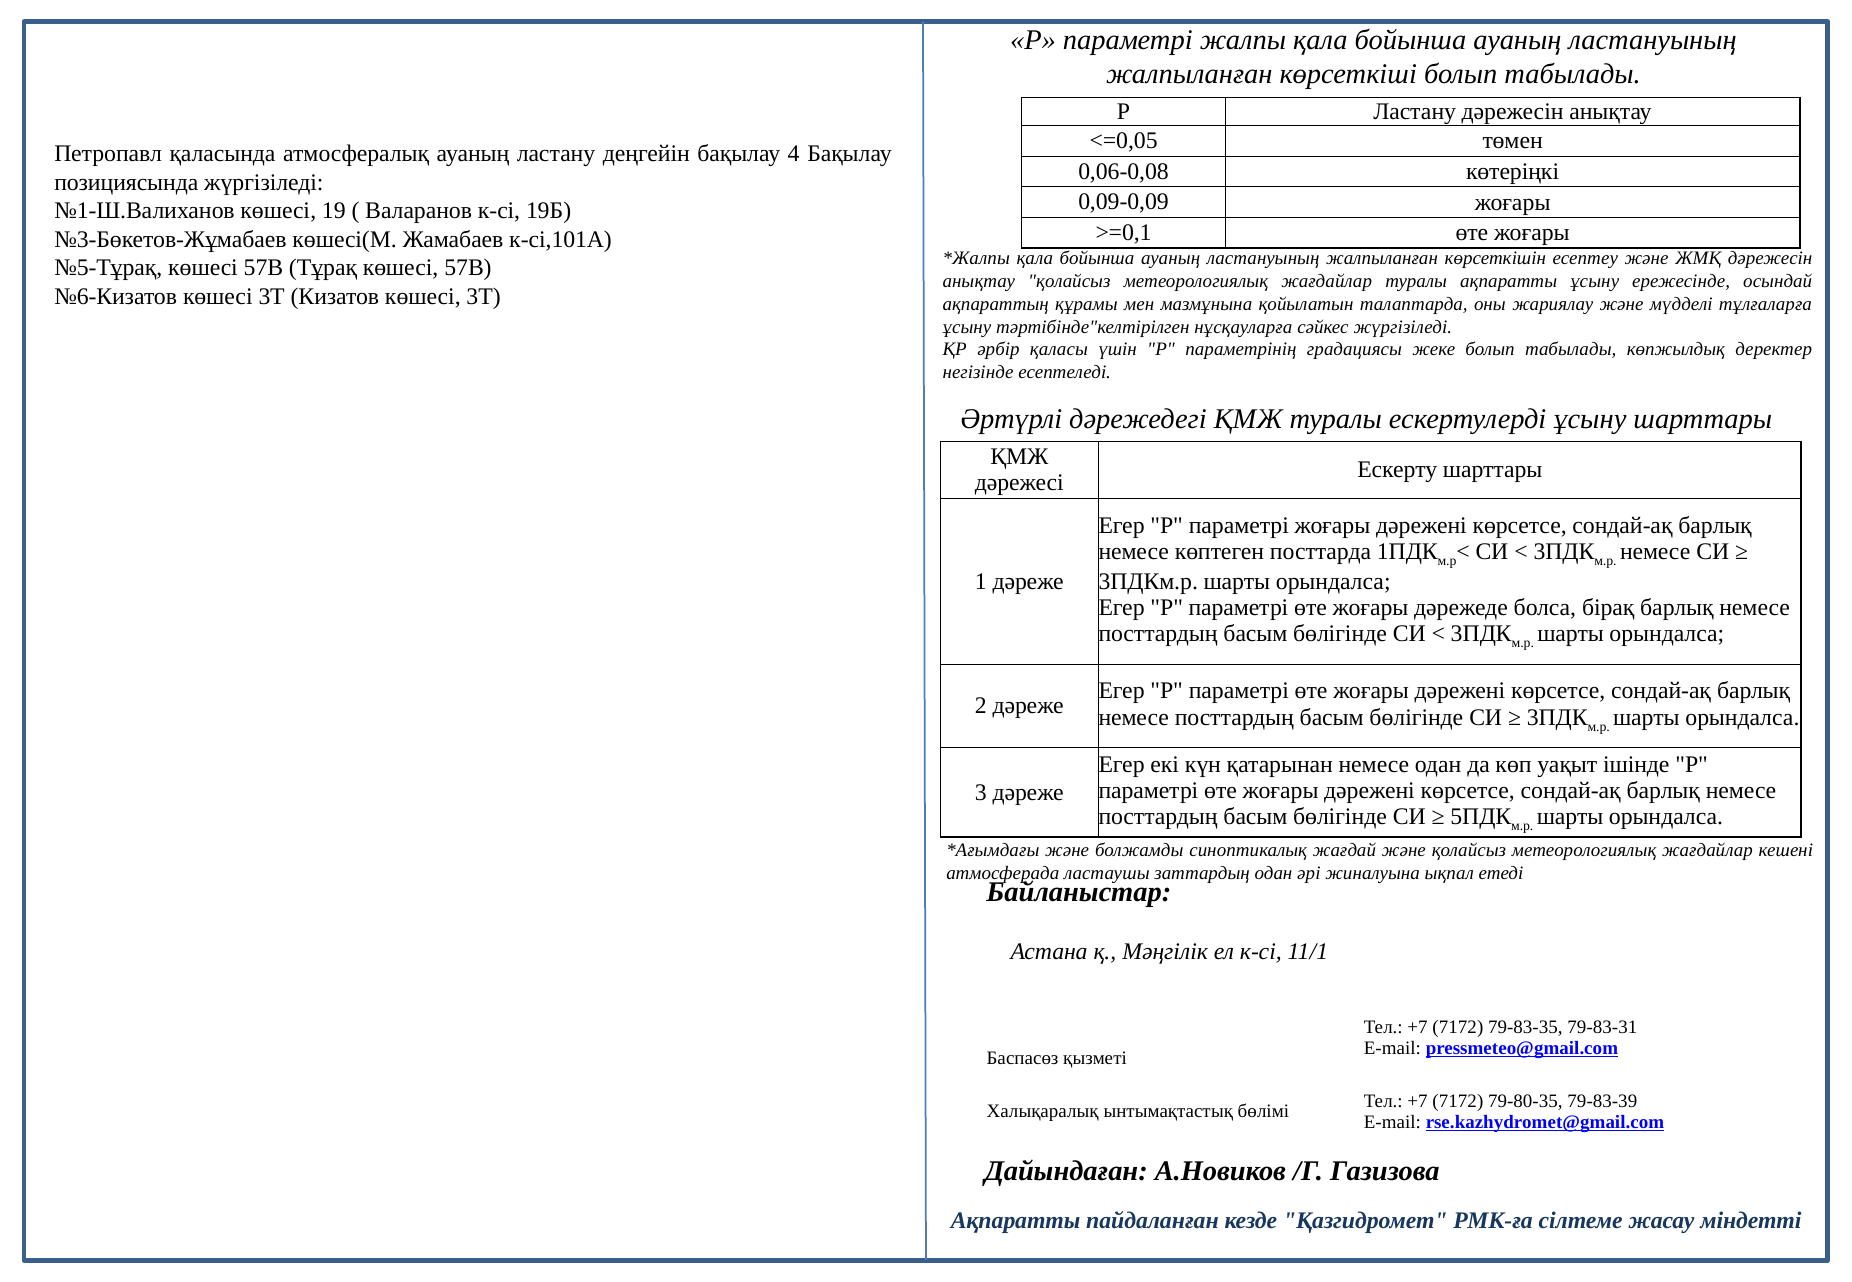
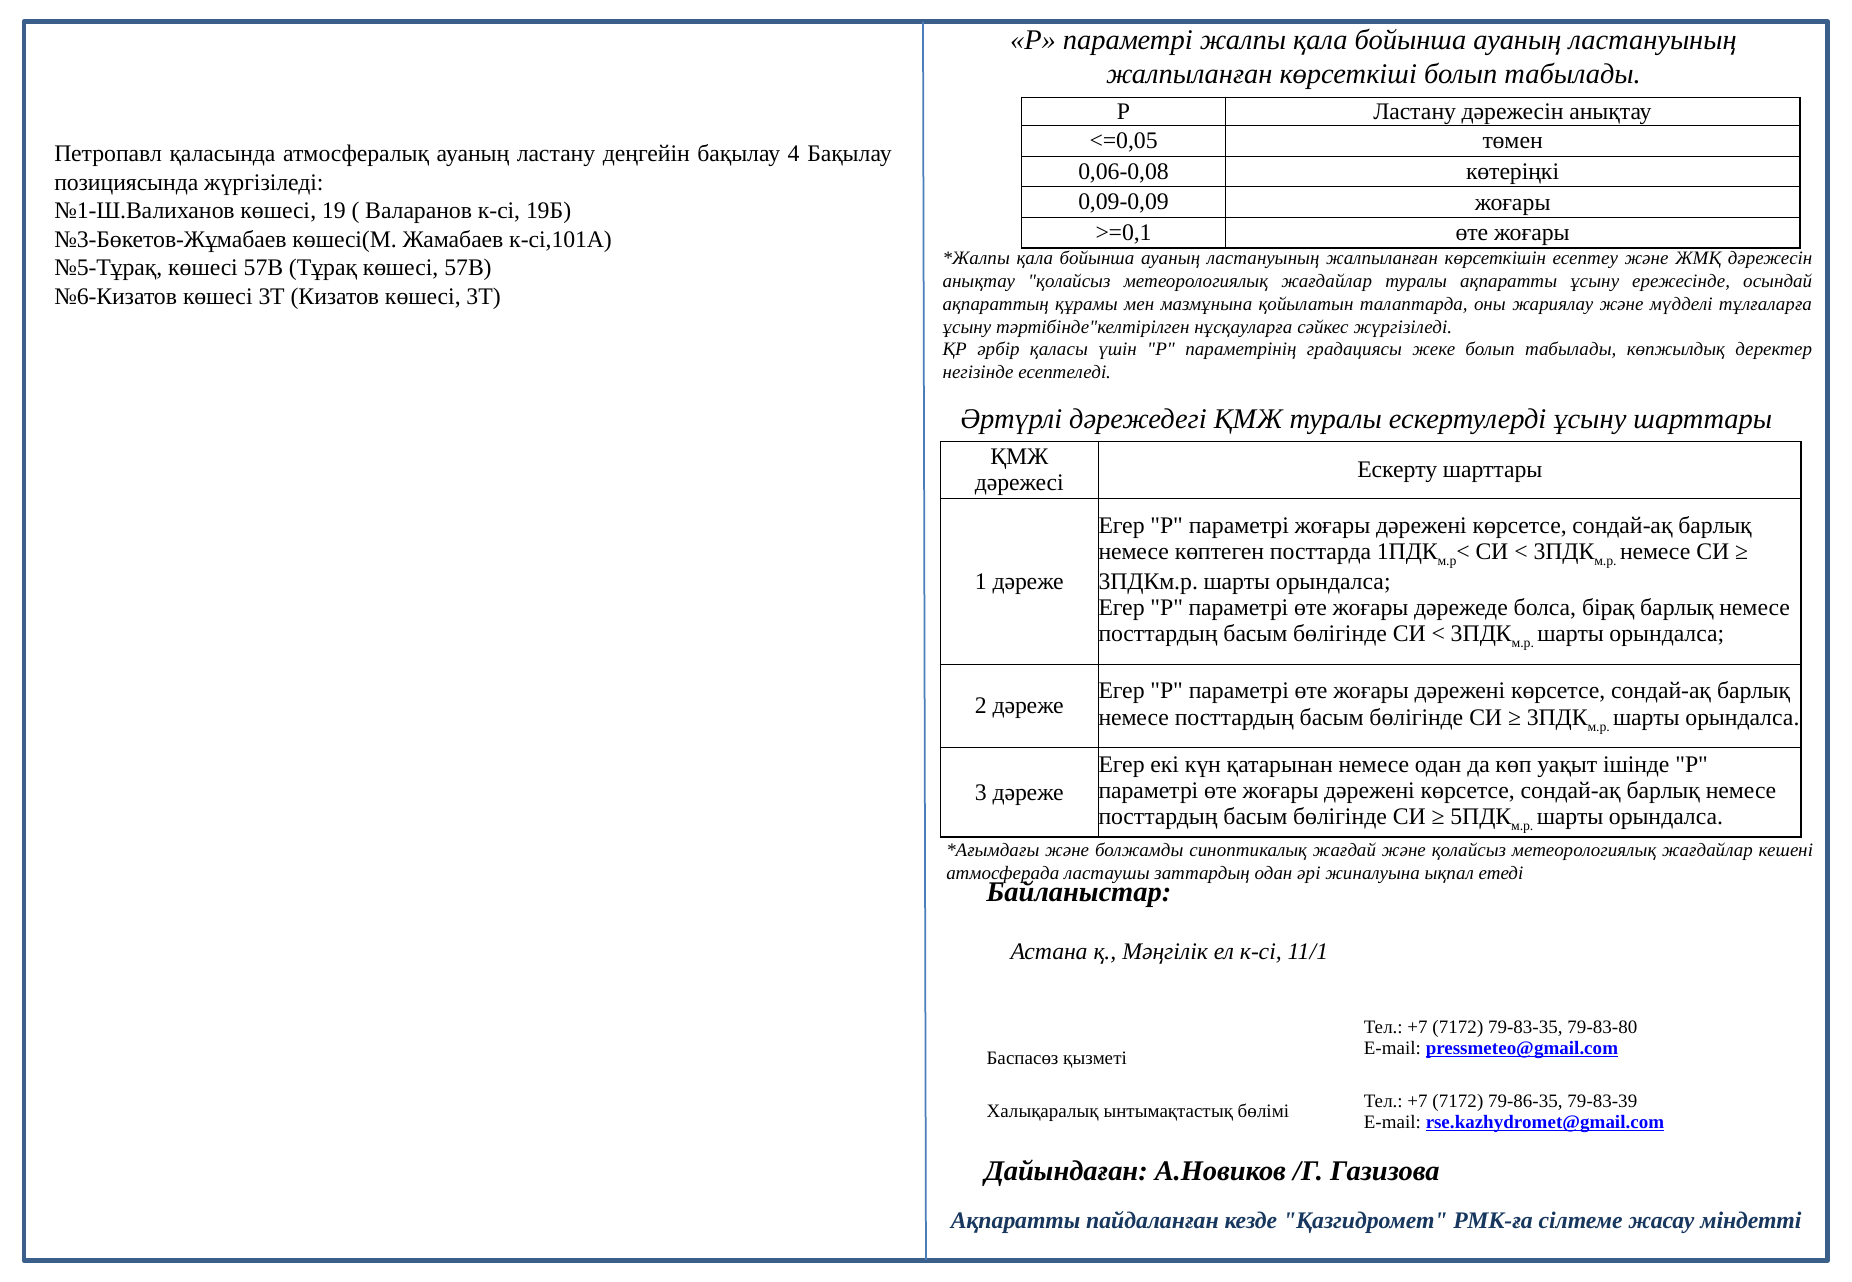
79-83-31: 79-83-31 -> 79-83-80
79-80-35: 79-80-35 -> 79-86-35
